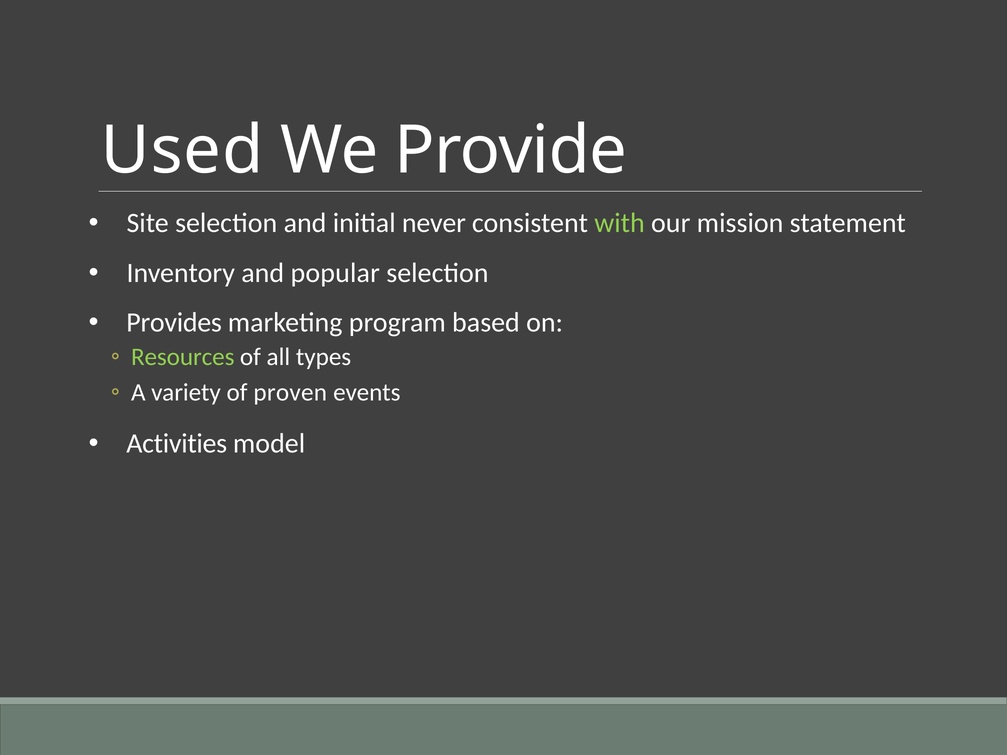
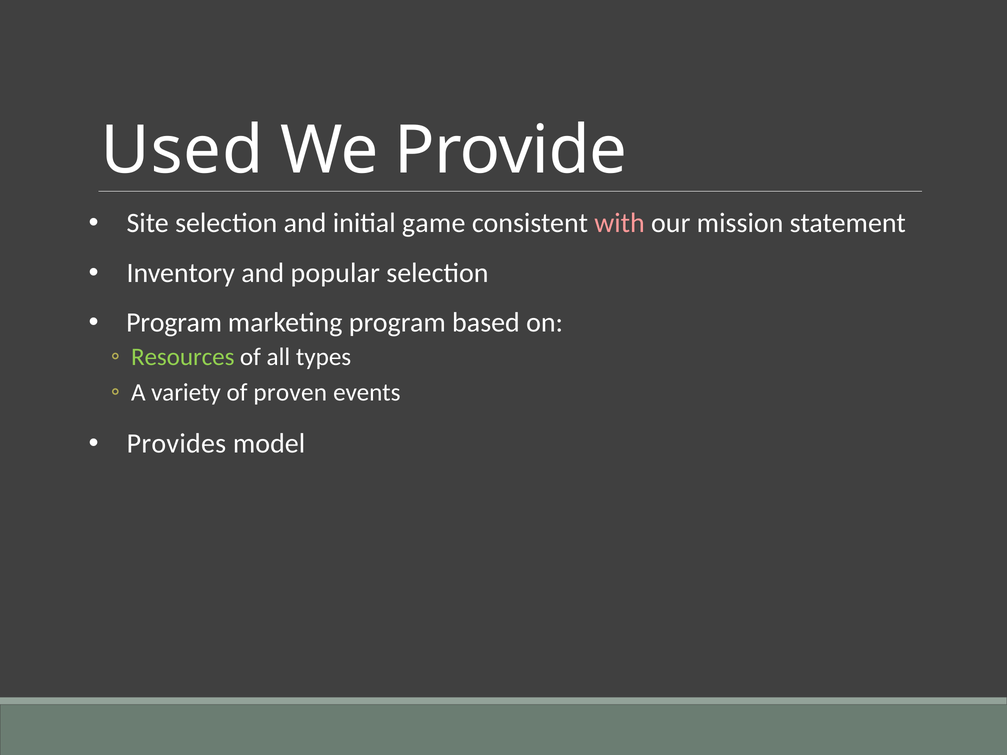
never: never -> game
with colour: light green -> pink
Provides at (174, 323): Provides -> Program
Activities: Activities -> Provides
